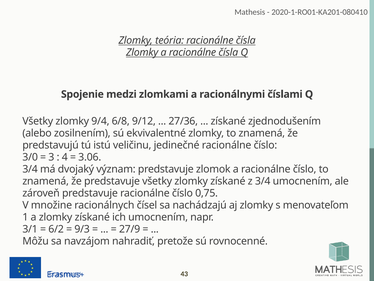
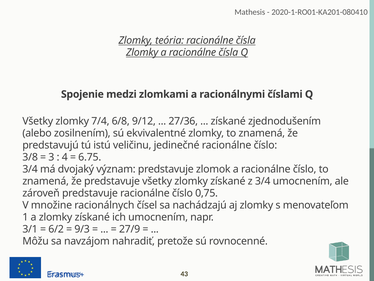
9/4: 9/4 -> 7/4
3/0: 3/0 -> 3/8
3.06: 3.06 -> 6.75
